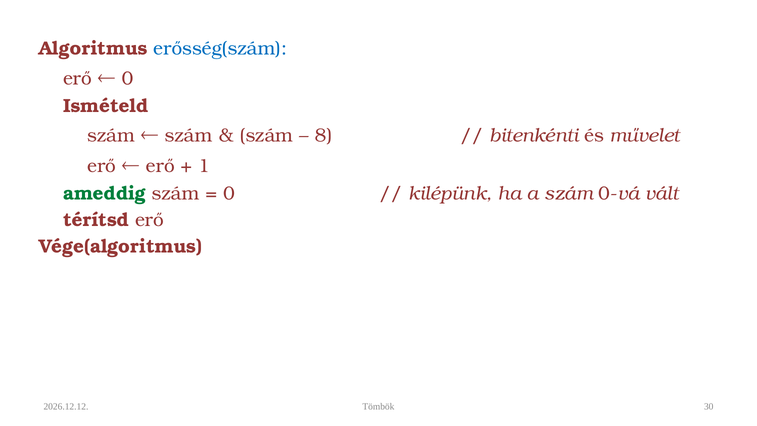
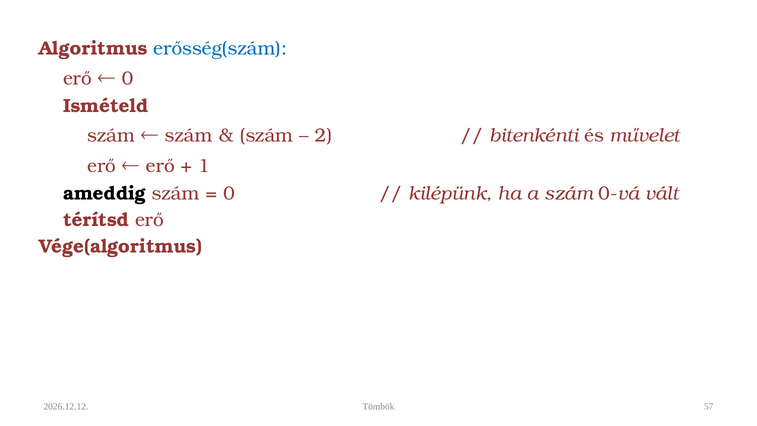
8: 8 -> 2
ameddig colour: green -> black
30: 30 -> 57
